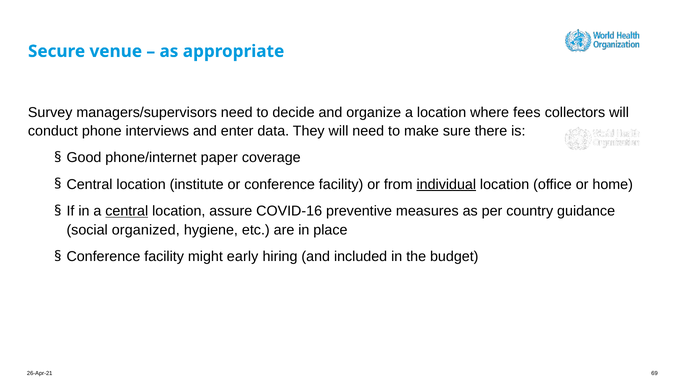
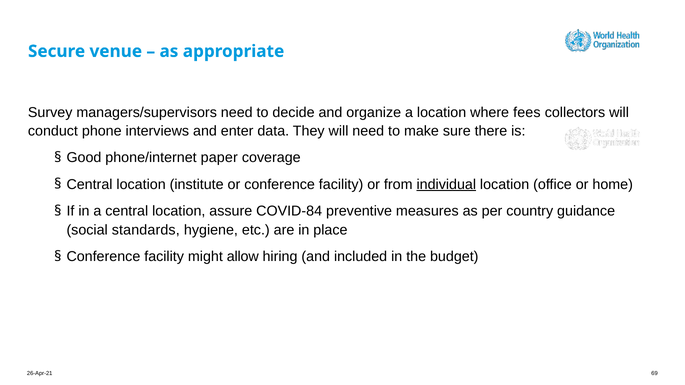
central at (127, 211) underline: present -> none
COVID-16: COVID-16 -> COVID-84
organized: organized -> standards
early: early -> allow
